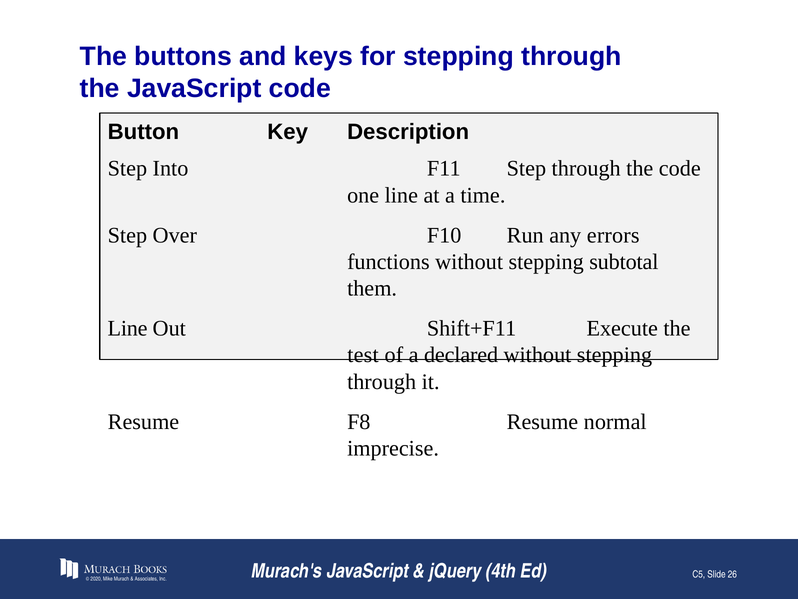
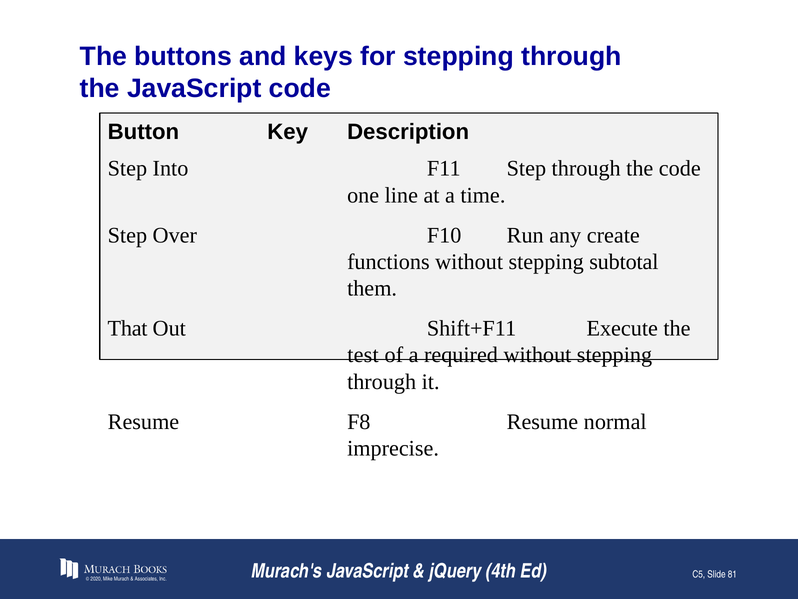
errors: errors -> create
Line at (128, 328): Line -> That
declared: declared -> required
26: 26 -> 81
